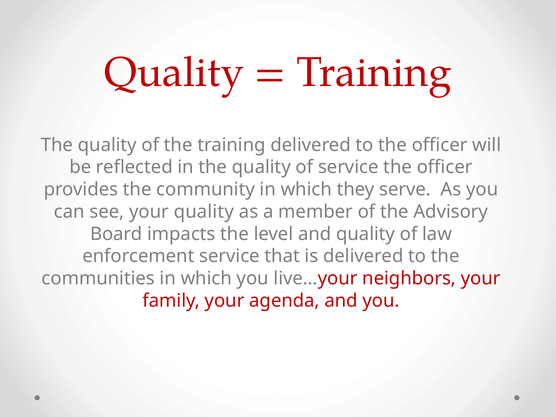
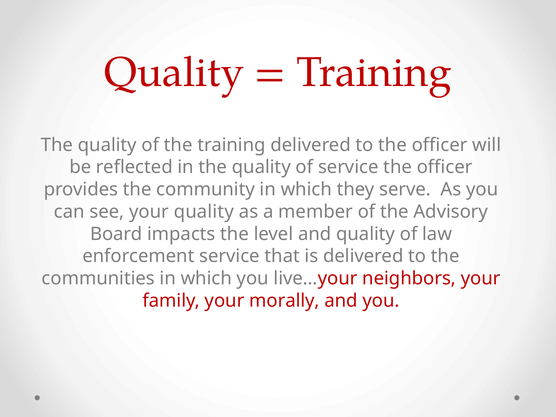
agenda: agenda -> morally
